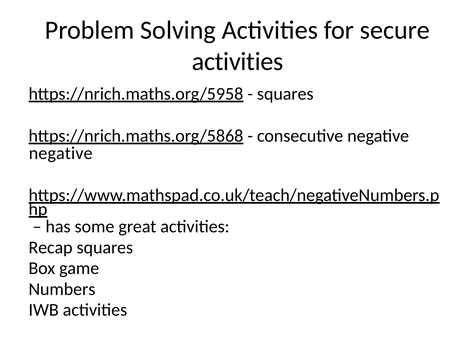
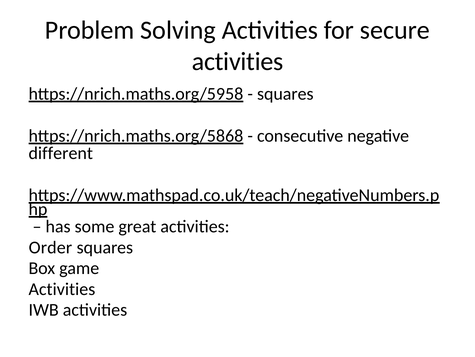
negative at (61, 153): negative -> different
Recap: Recap -> Order
Numbers at (62, 289): Numbers -> Activities
